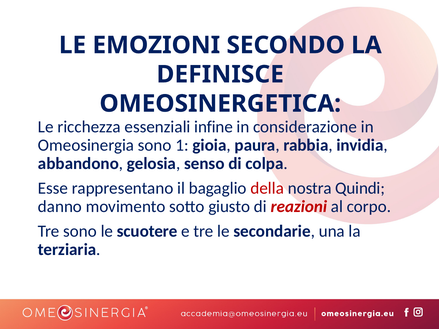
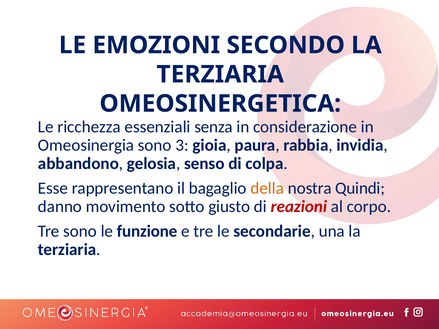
DEFINISCE at (220, 74): DEFINISCE -> TERZIARIA
infine: infine -> senza
1: 1 -> 3
della colour: red -> orange
scuotere: scuotere -> funzione
